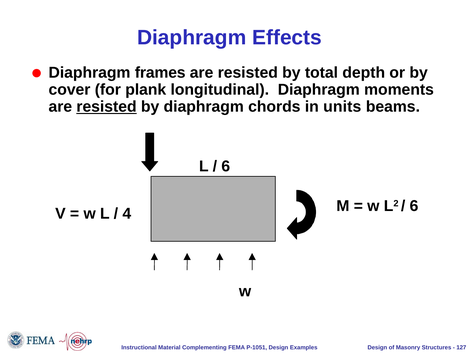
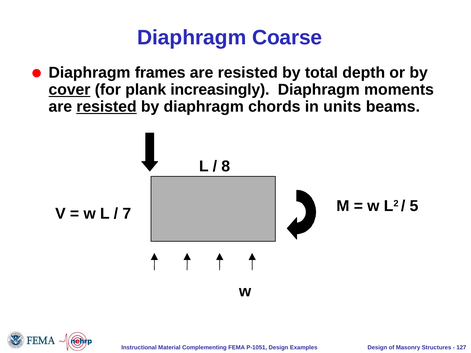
Effects: Effects -> Coarse
cover underline: none -> present
longitudinal: longitudinal -> increasingly
6 at (226, 167): 6 -> 8
6 at (414, 206): 6 -> 5
4: 4 -> 7
